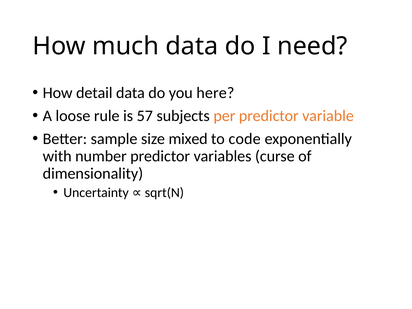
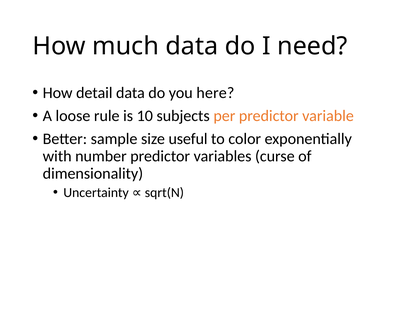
57: 57 -> 10
mixed: mixed -> useful
code: code -> color
